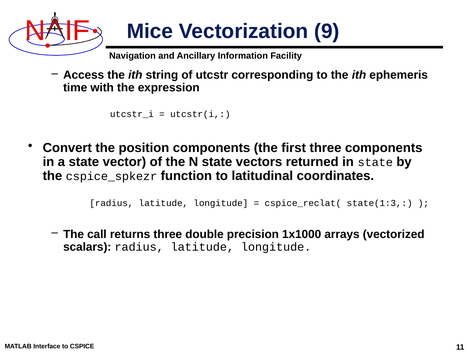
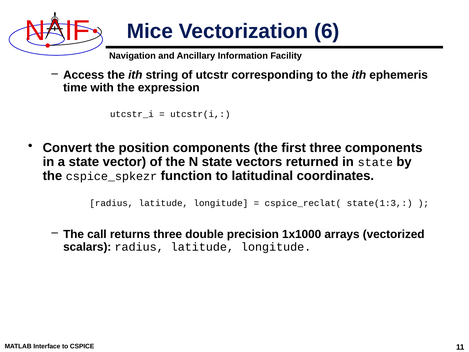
9: 9 -> 6
